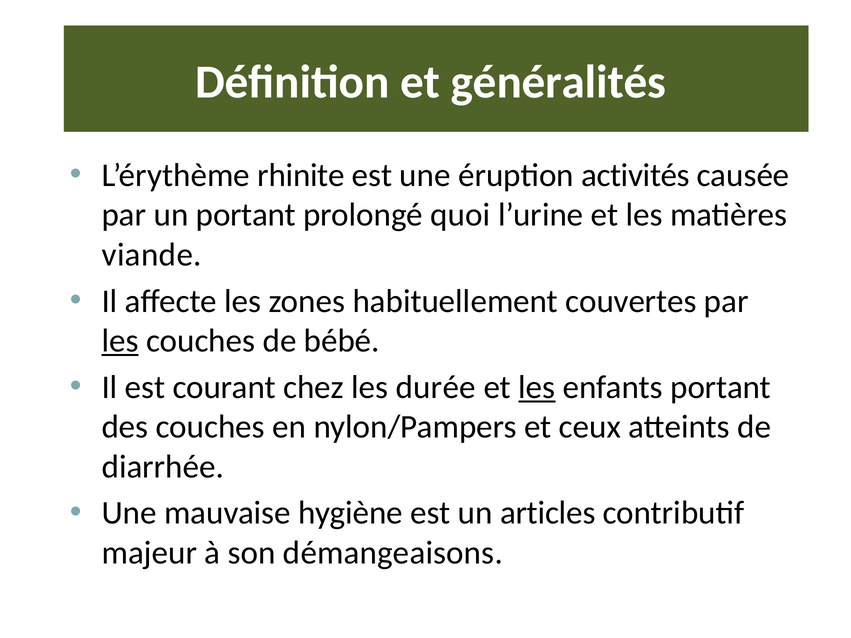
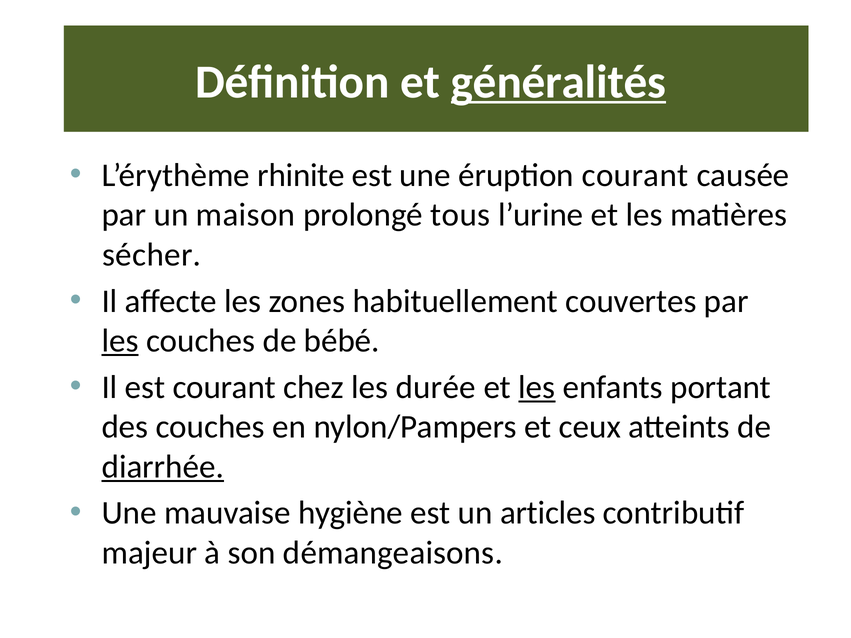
généralités underline: none -> present
éruption activités: activités -> courant
un portant: portant -> maison
quoi: quoi -> tous
viande: viande -> sécher
diarrhée underline: none -> present
